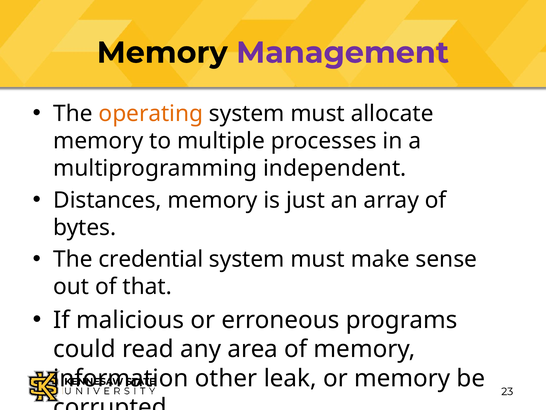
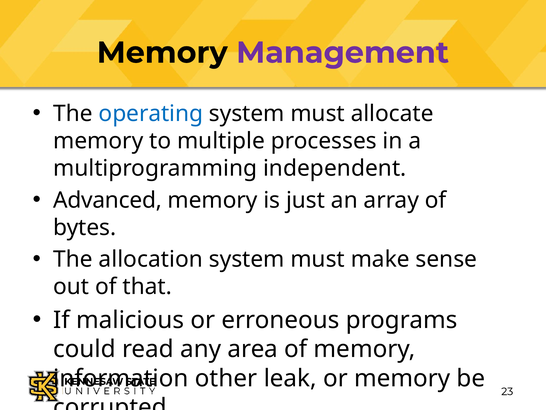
operating colour: orange -> blue
Distances: Distances -> Advanced
credential: credential -> allocation
